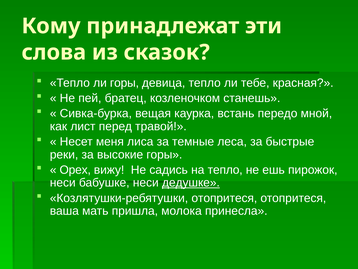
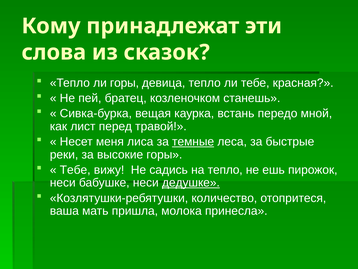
темные underline: none -> present
Орех at (75, 170): Орех -> Тебе
Козлятушки-ребятушки отопритеся: отопритеся -> количество
